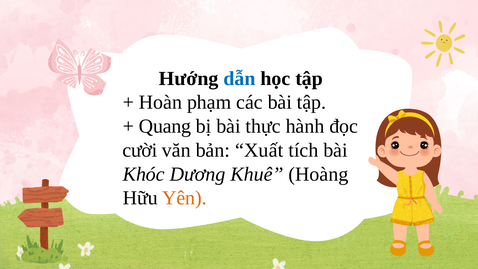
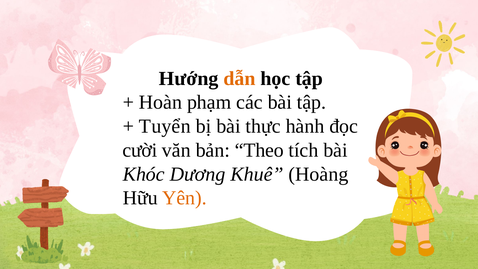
dẫn colour: blue -> orange
Quang: Quang -> Tuyển
Xuất: Xuất -> Theo
